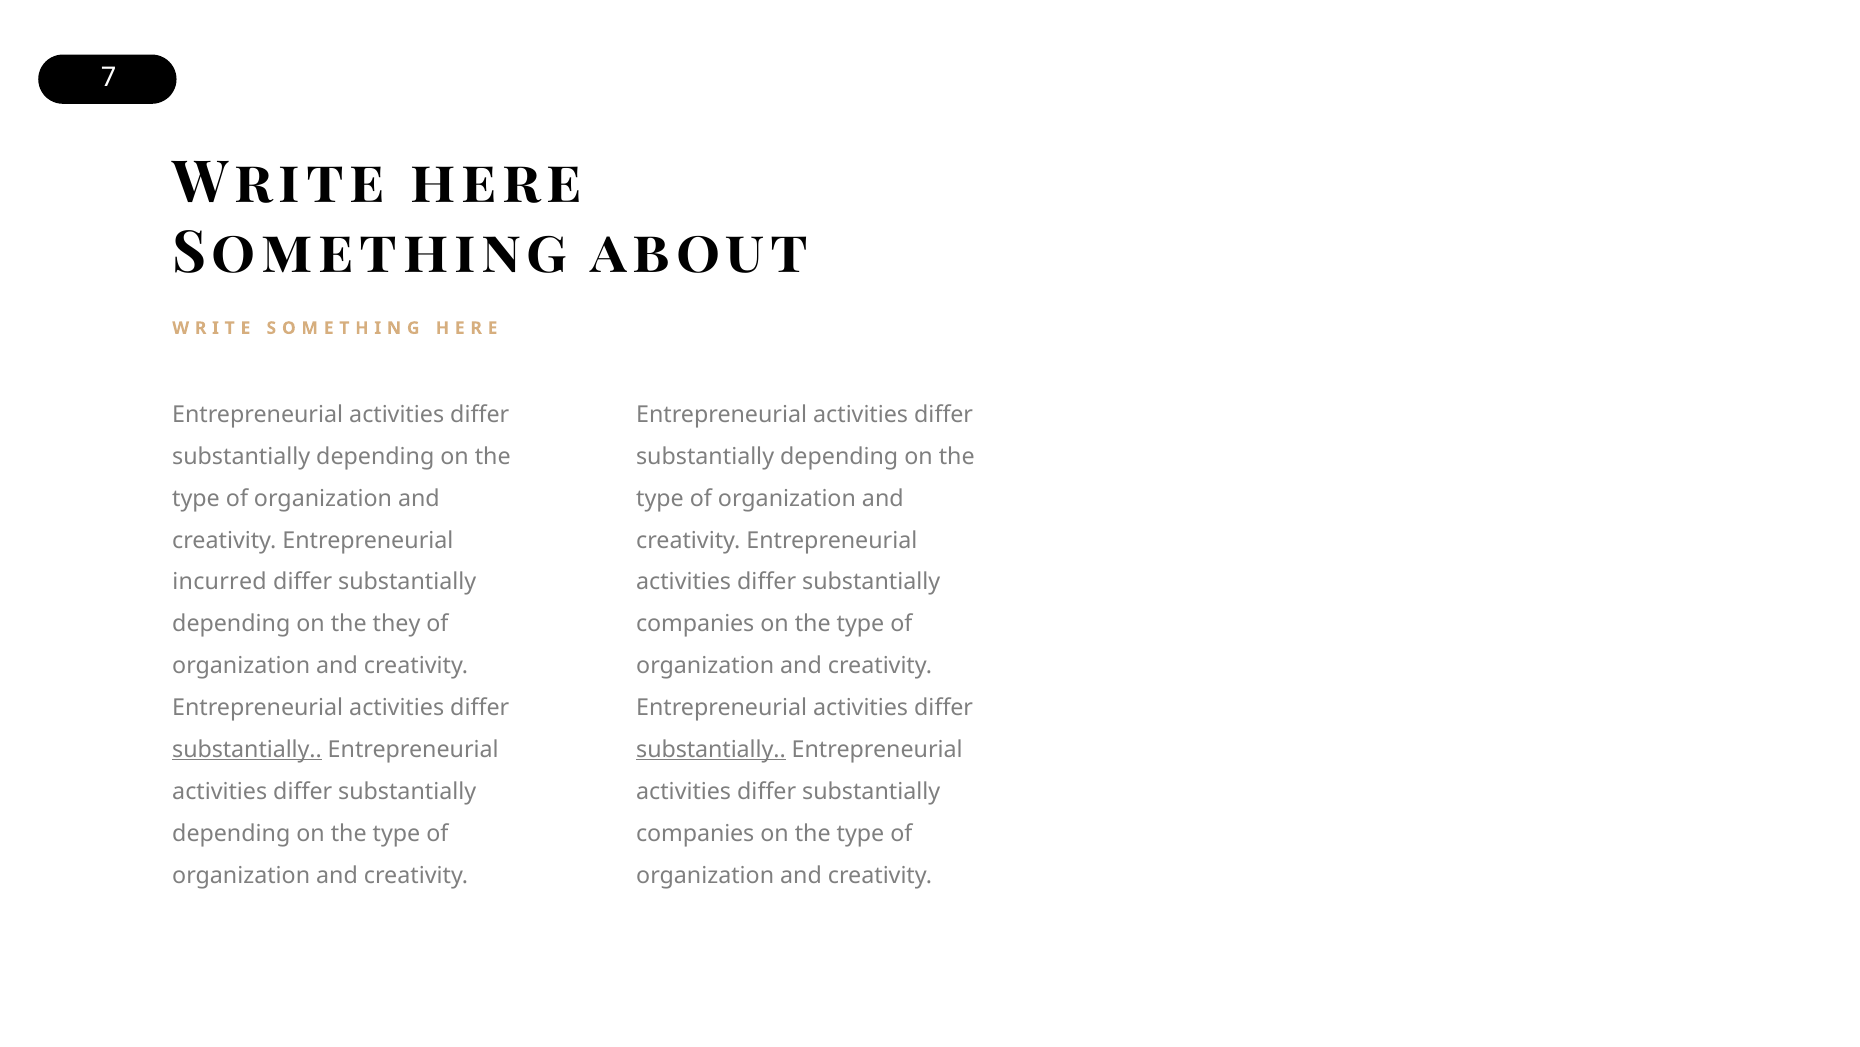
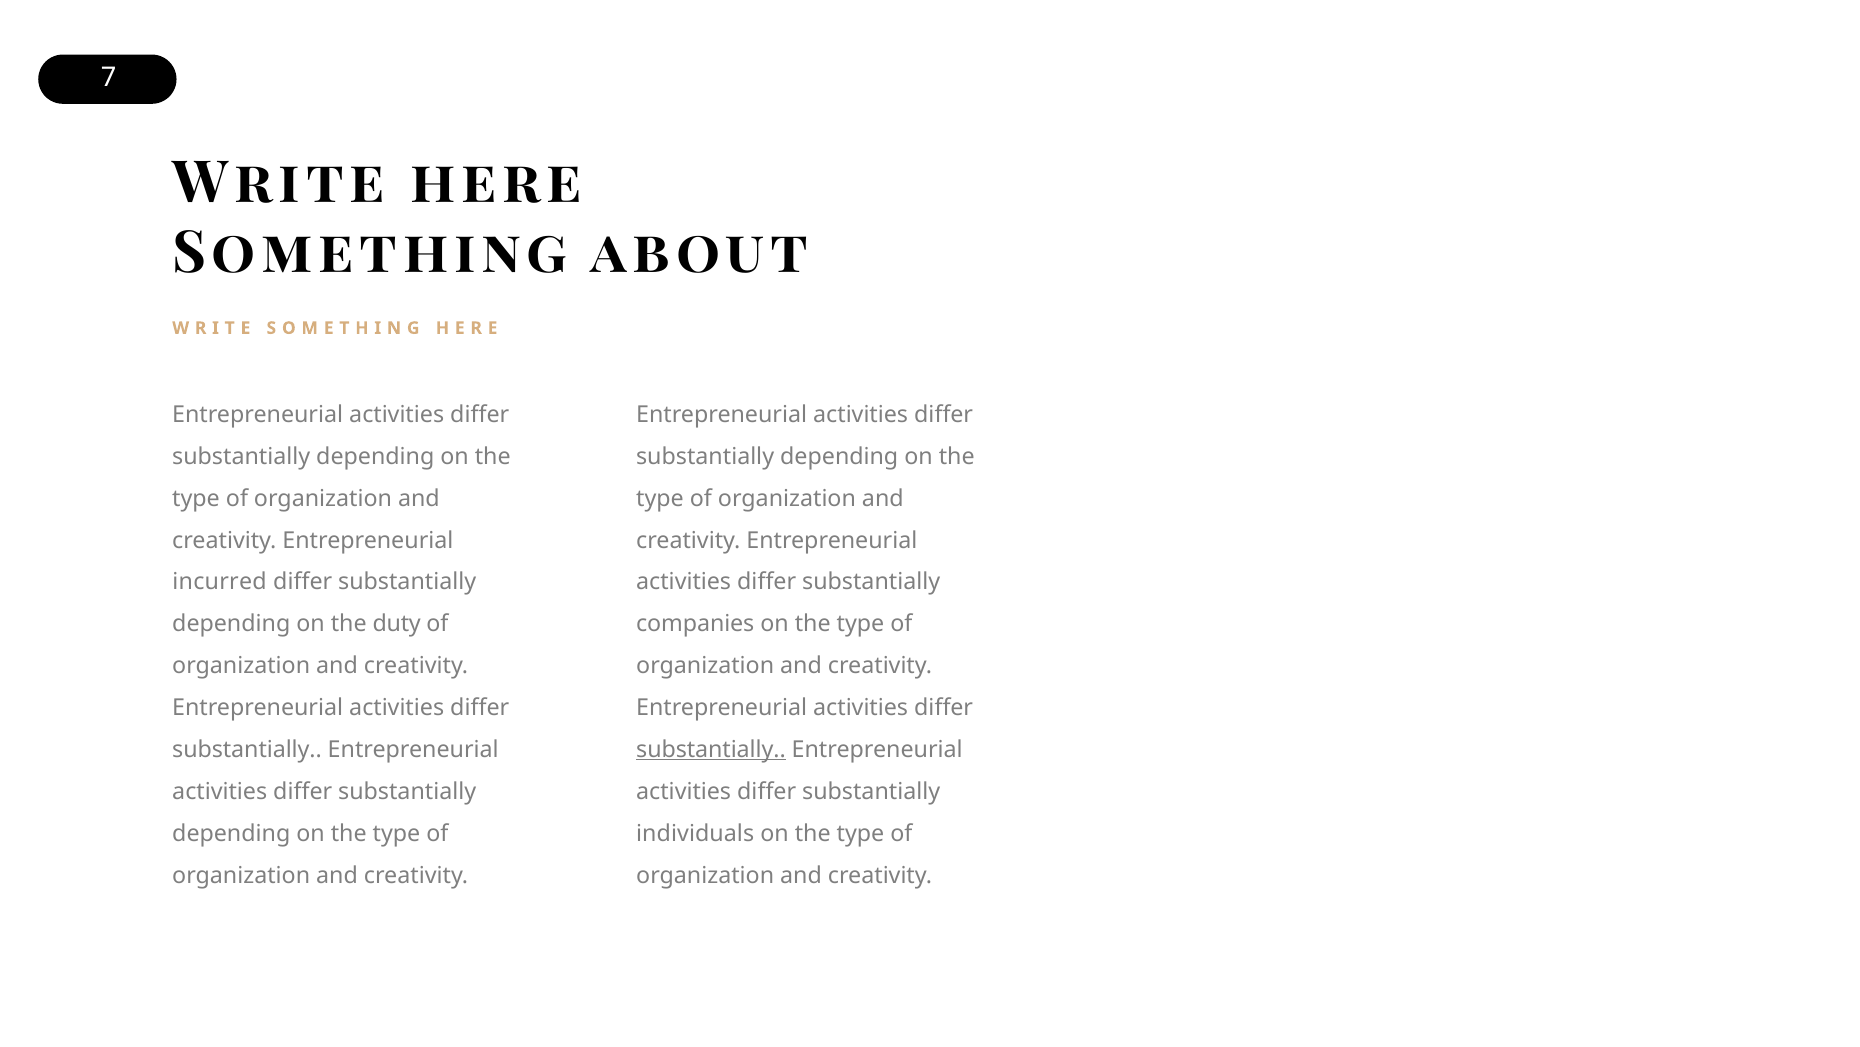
they: they -> duty
substantially at (247, 749) underline: present -> none
companies at (695, 833): companies -> individuals
